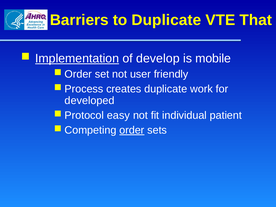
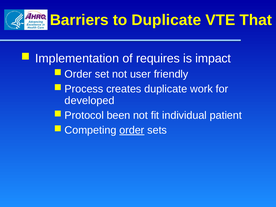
Implementation underline: present -> none
develop: develop -> requires
mobile: mobile -> impact
easy: easy -> been
